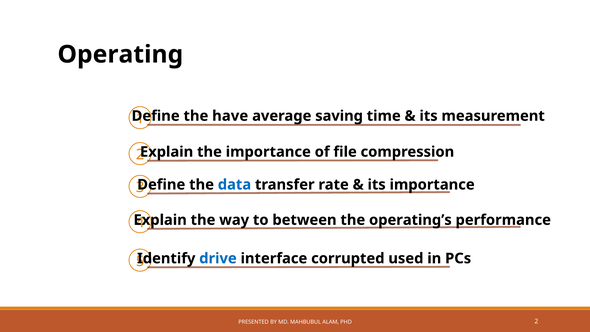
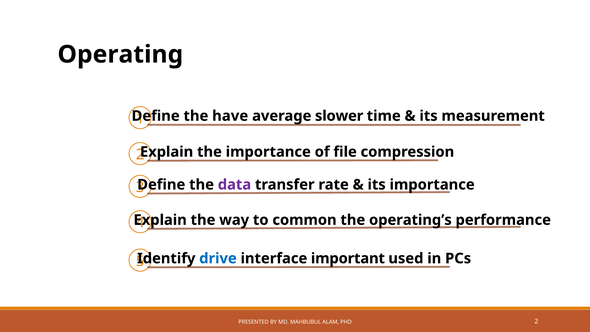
saving: saving -> slower
data colour: blue -> purple
between: between -> common
corrupted: corrupted -> important
